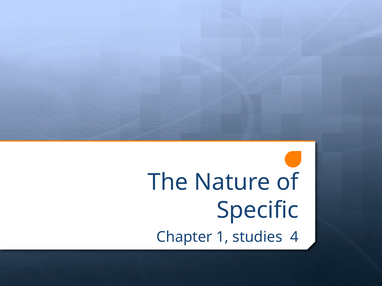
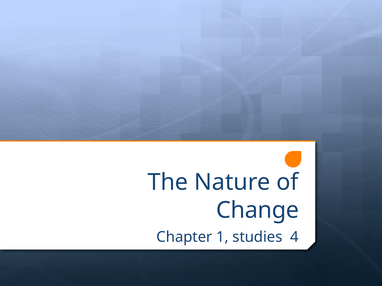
Specific: Specific -> Change
